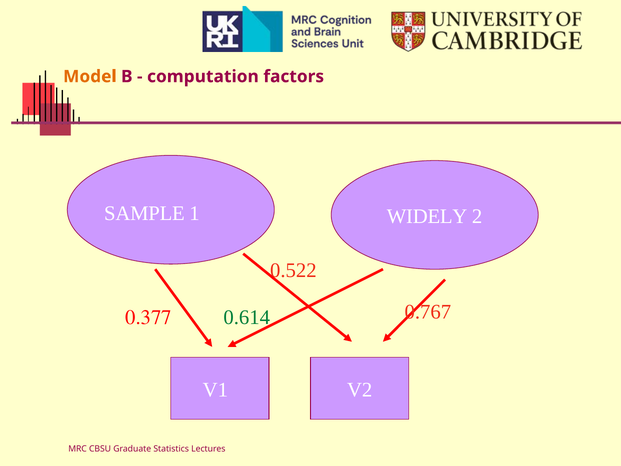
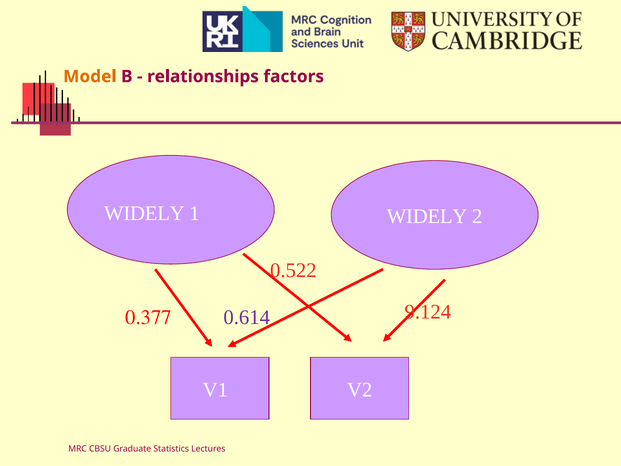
computation: computation -> relationships
SAMPLE at (144, 214): SAMPLE -> WIDELY
0.767: 0.767 -> 9.124
0.614 colour: green -> purple
